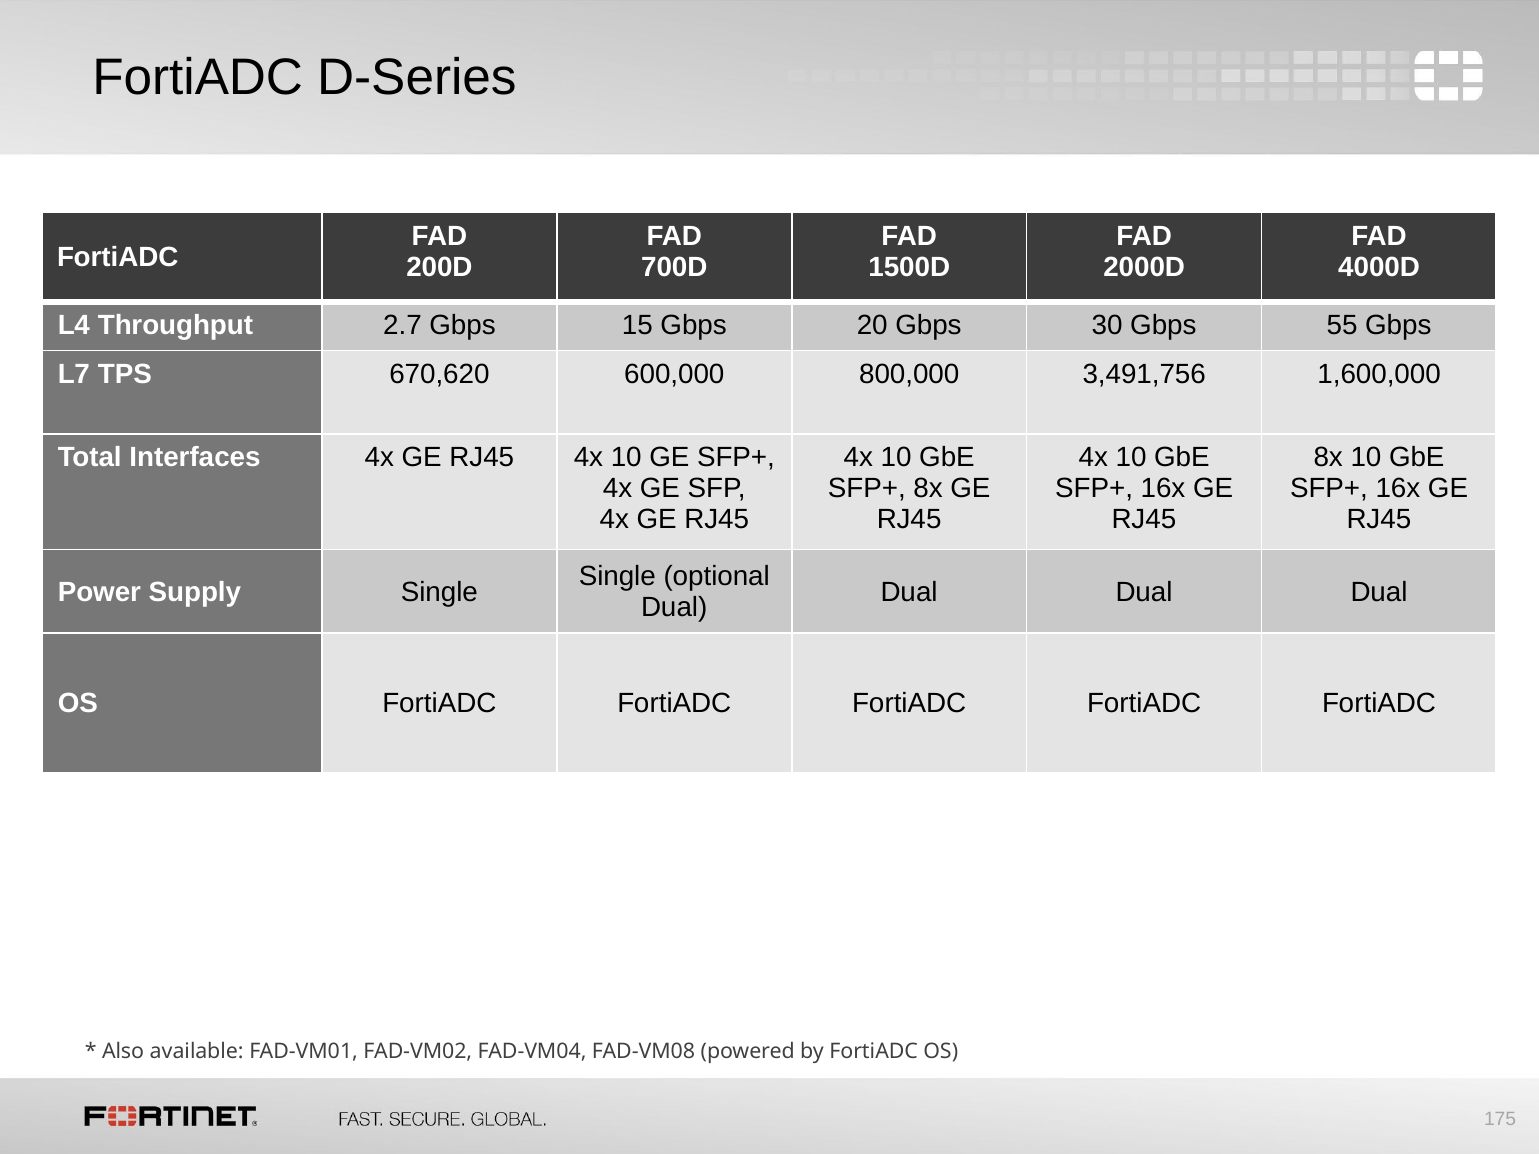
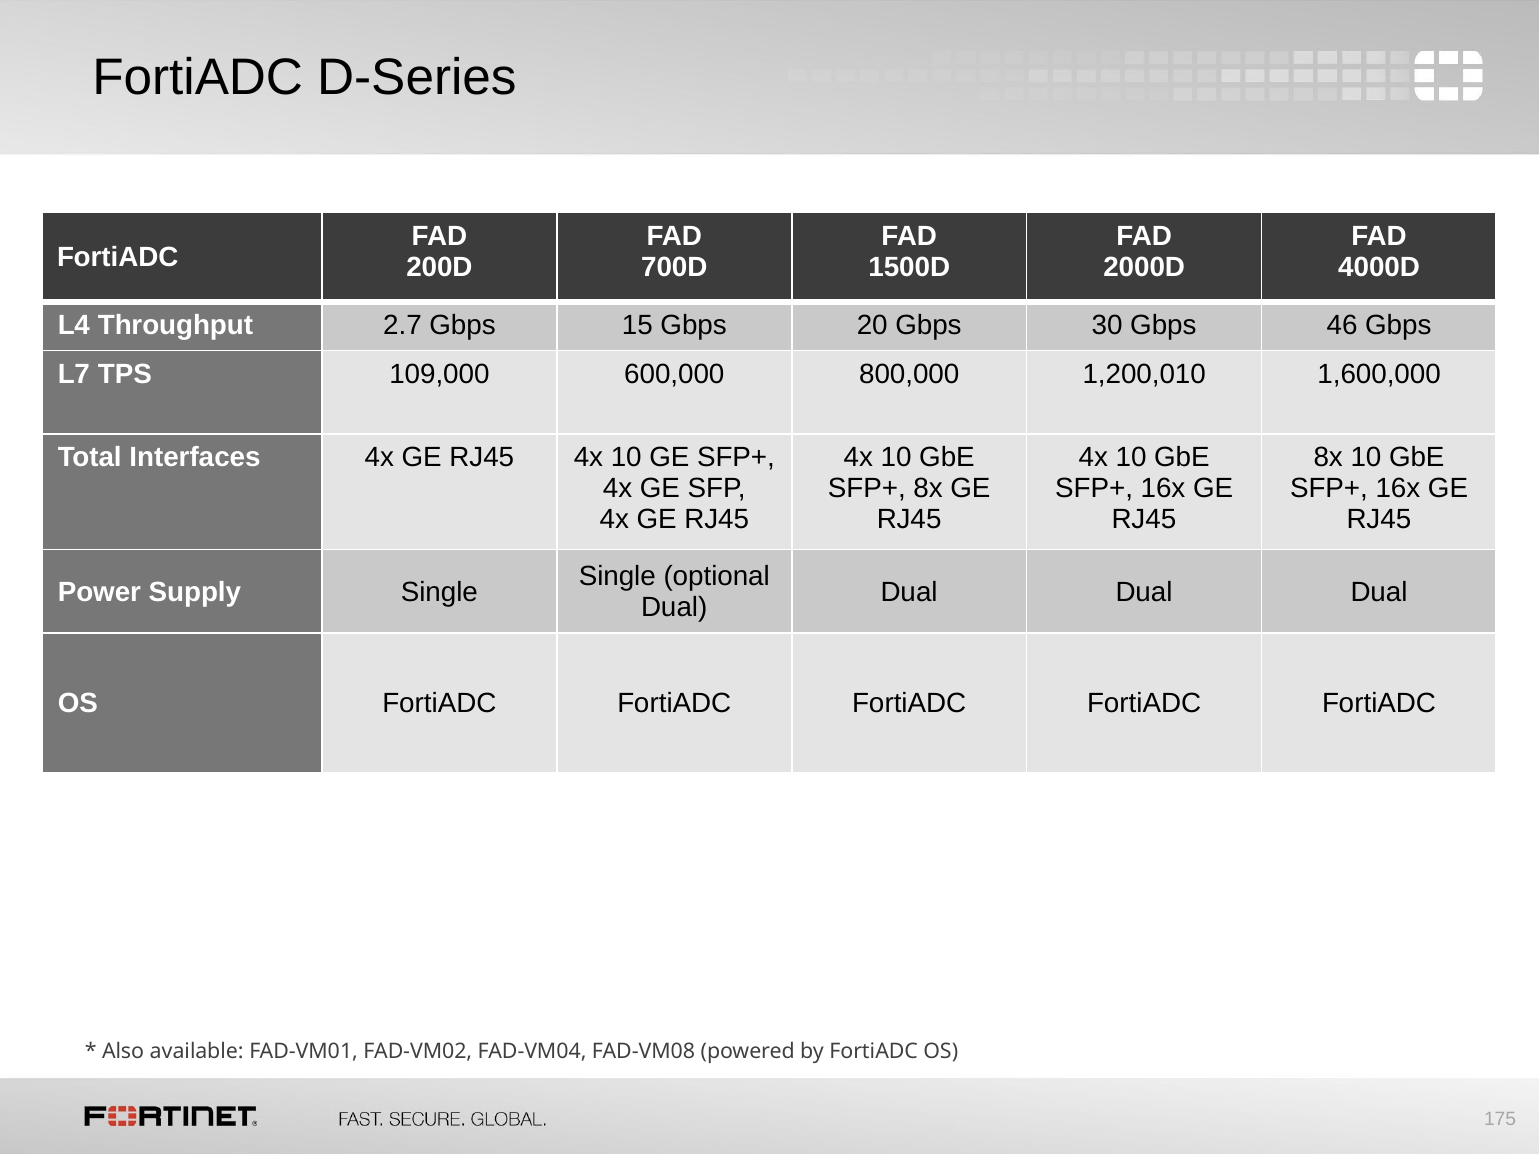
55: 55 -> 46
670,620: 670,620 -> 109,000
3,491,756: 3,491,756 -> 1,200,010
